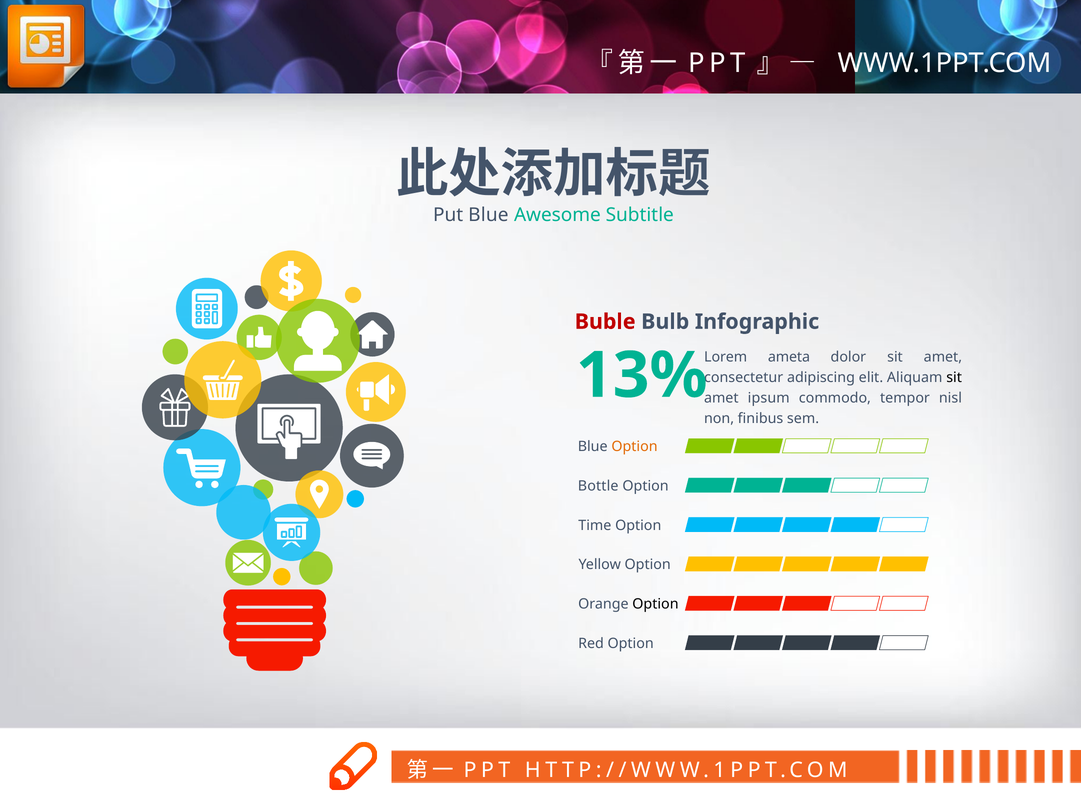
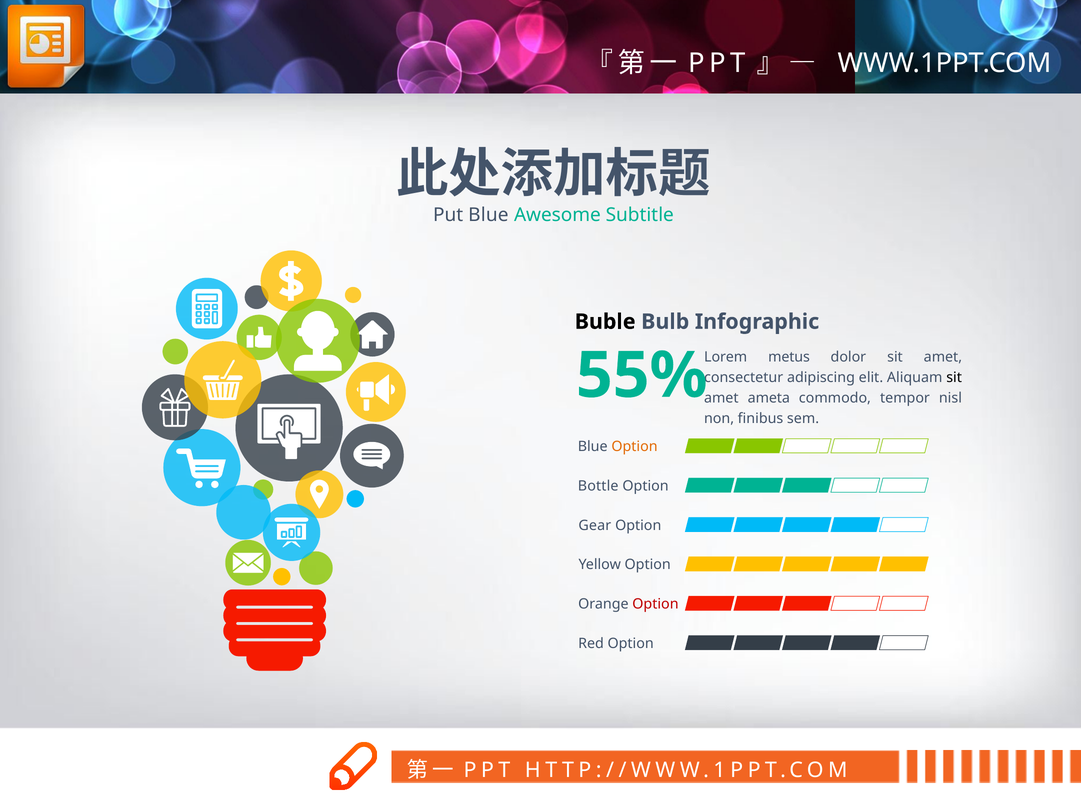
Buble colour: red -> black
ameta: ameta -> metus
13%: 13% -> 55%
ipsum: ipsum -> ameta
Time: Time -> Gear
Option at (655, 604) colour: black -> red
